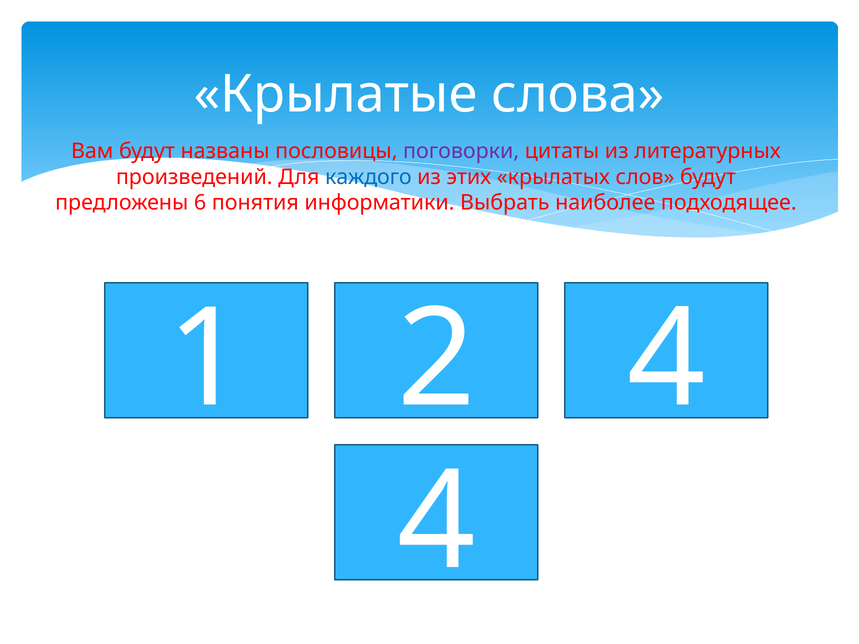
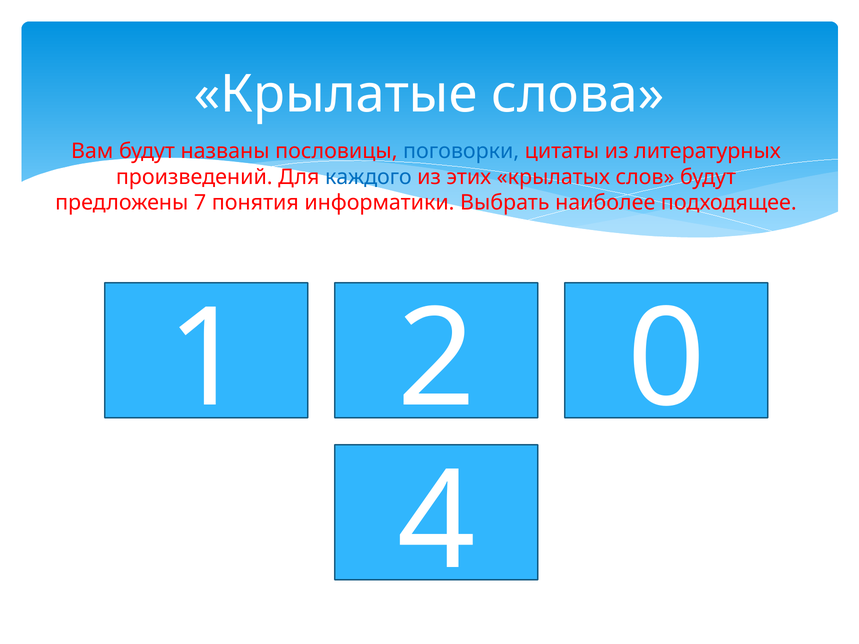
поговорки colour: purple -> blue
6: 6 -> 7
4 at (666, 360): 4 -> 0
